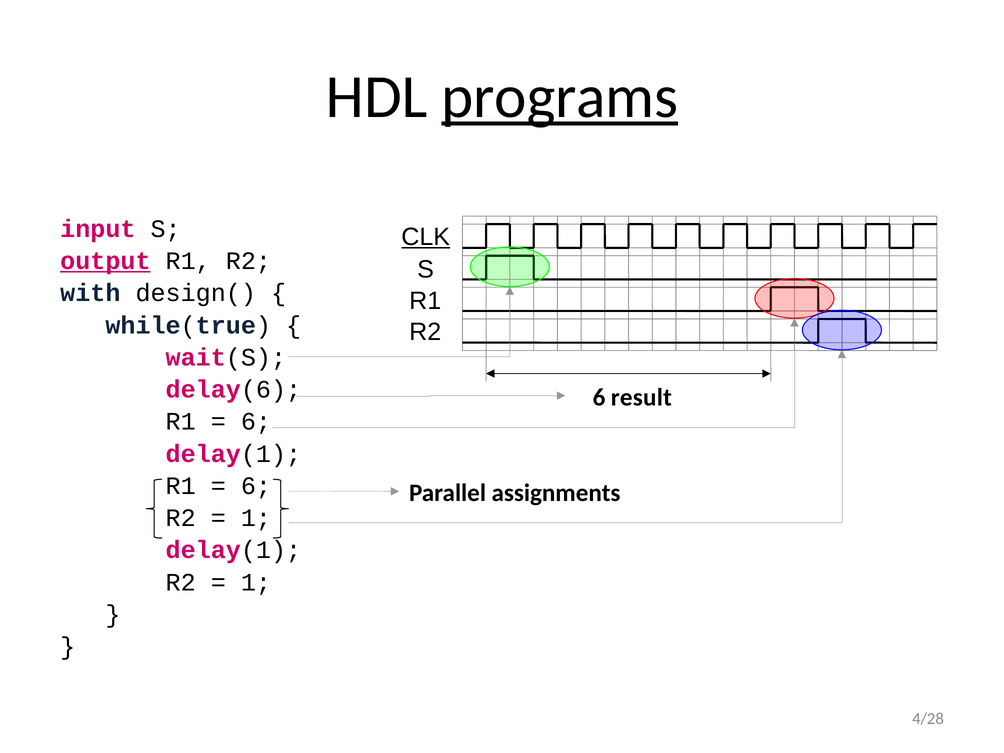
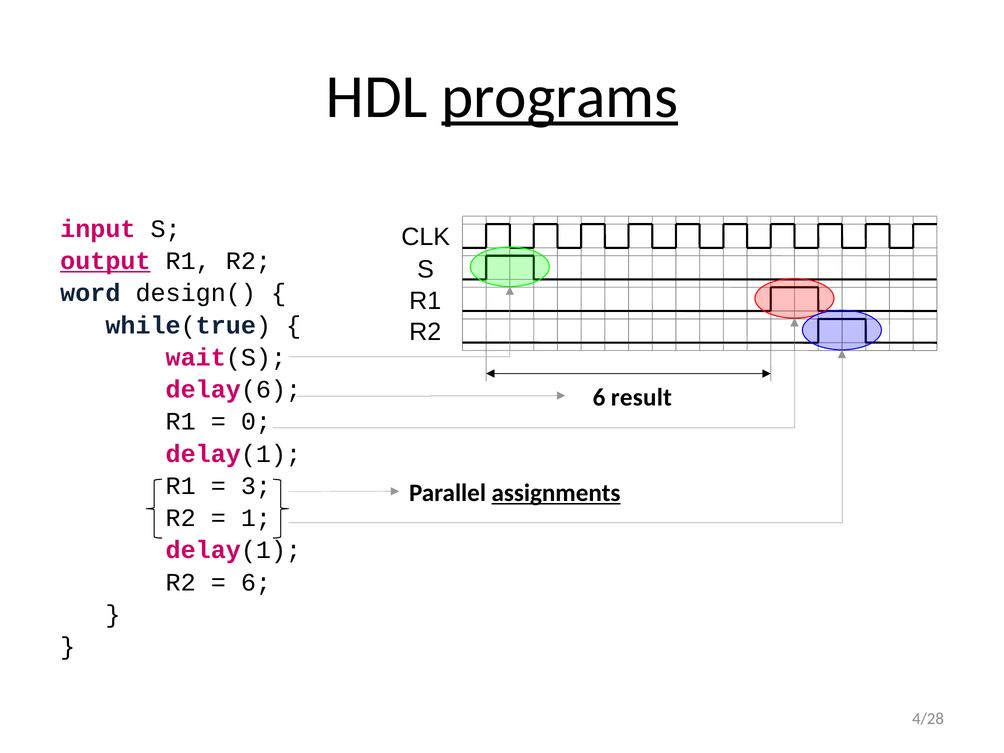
CLK underline: present -> none
with: with -> word
6 at (256, 422): 6 -> 0
6 at (256, 486): 6 -> 3
assignments underline: none -> present
1 at (256, 582): 1 -> 6
